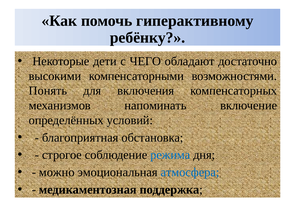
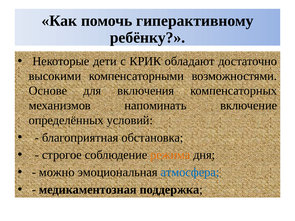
ЧЕГО: ЧЕГО -> КРИК
Понять: Понять -> Основе
режима colour: blue -> orange
